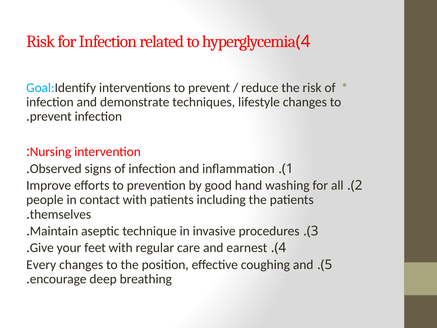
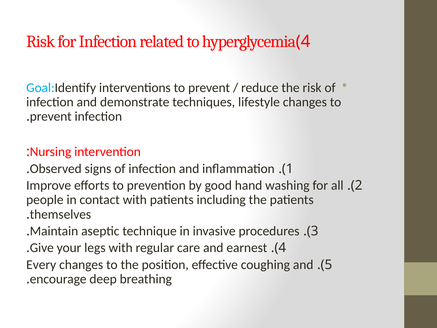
feet: feet -> legs
